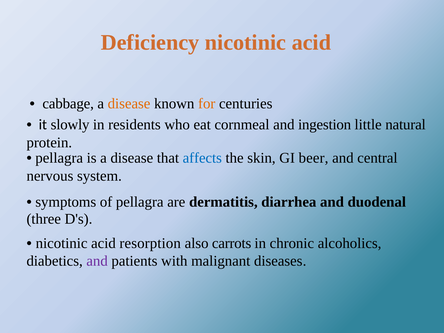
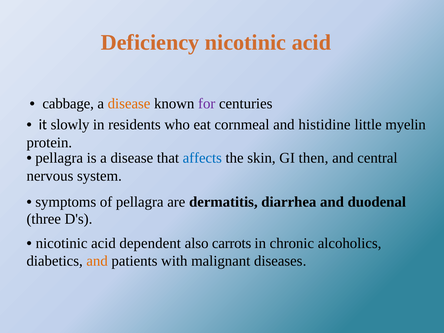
for colour: orange -> purple
ingestion: ingestion -> histidine
natural: natural -> myelin
beer: beer -> then
resorption: resorption -> dependent
and at (97, 261) colour: purple -> orange
